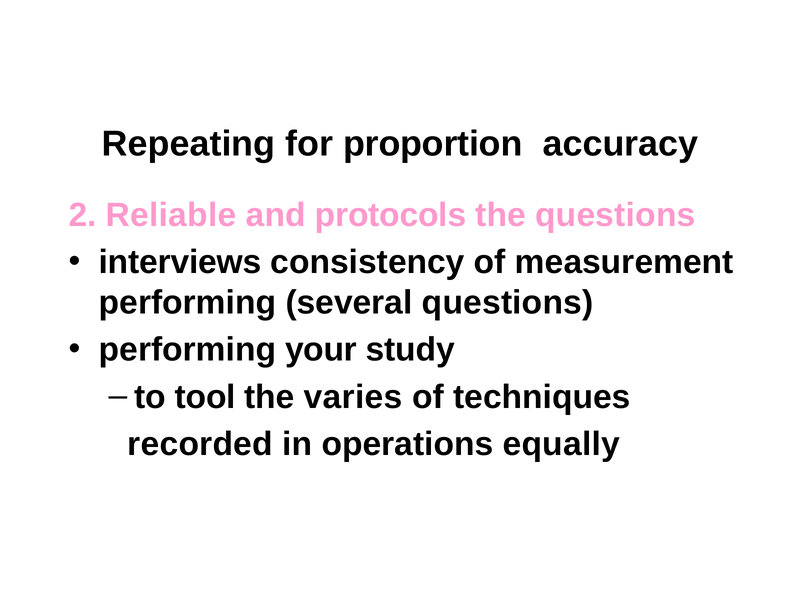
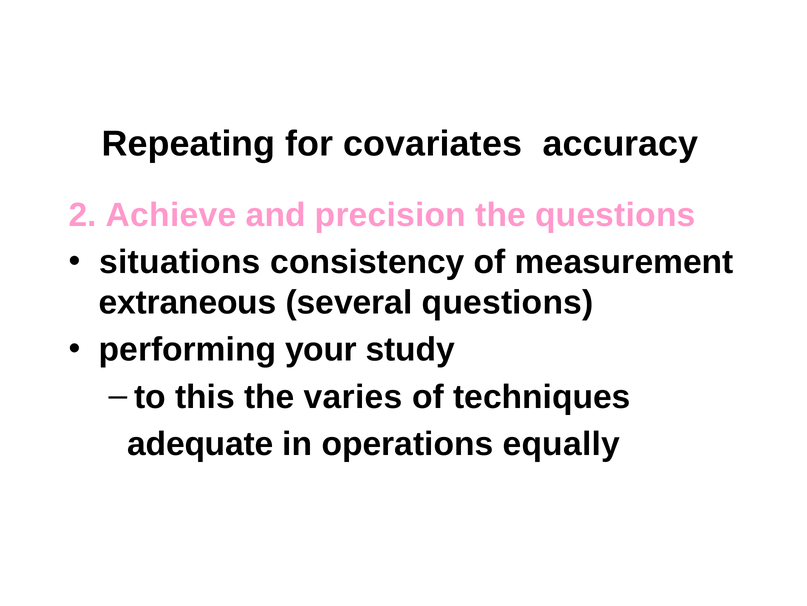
proportion: proportion -> covariates
Reliable: Reliable -> Achieve
protocols: protocols -> precision
interviews: interviews -> situations
performing at (188, 302): performing -> extraneous
tool: tool -> this
recorded: recorded -> adequate
